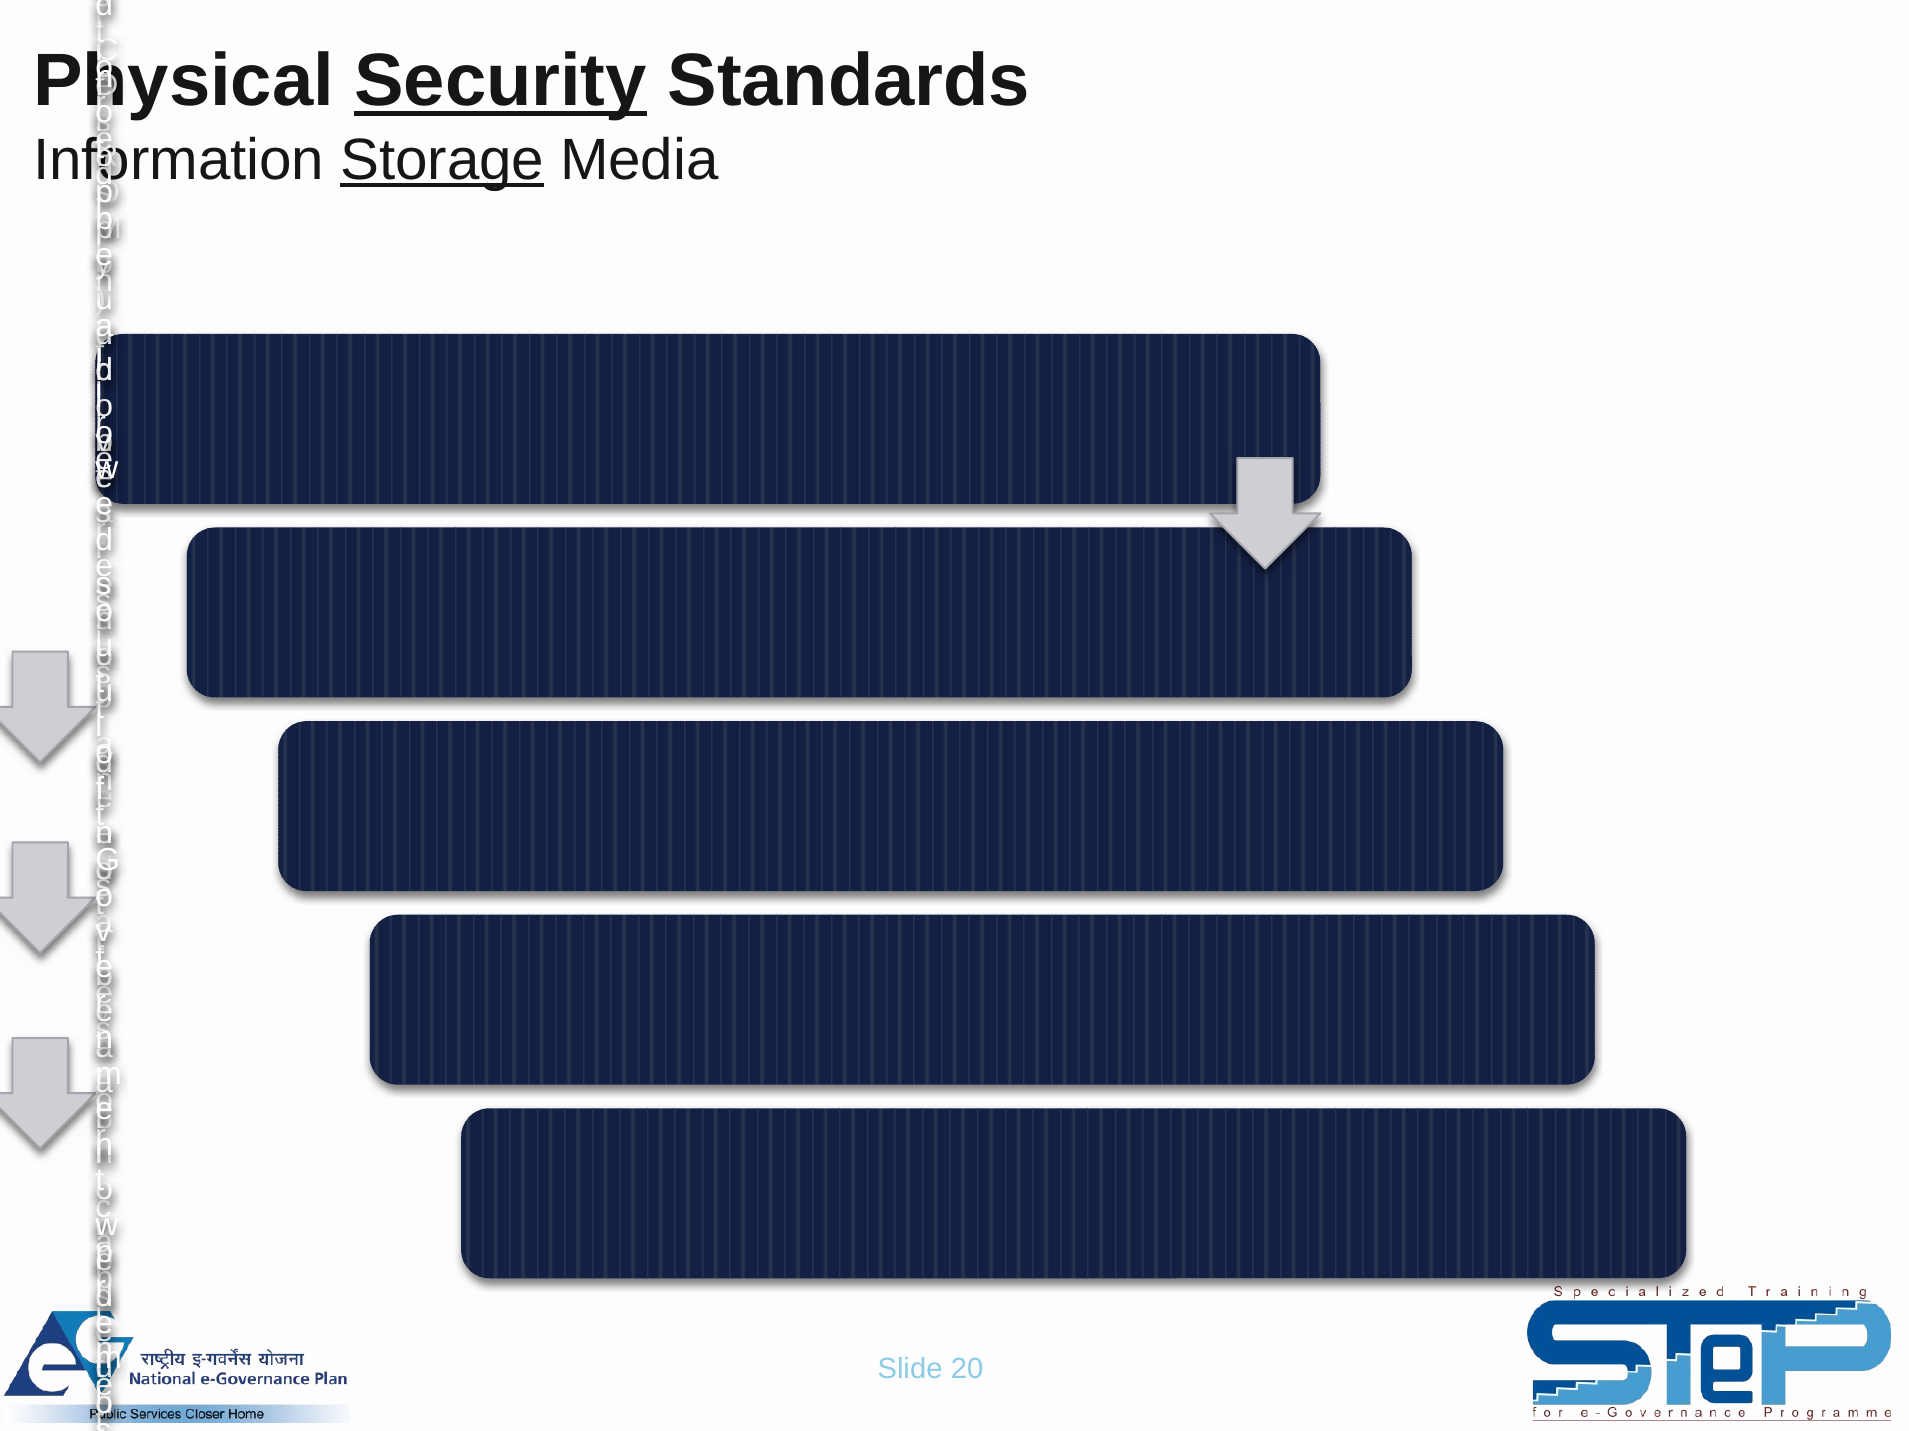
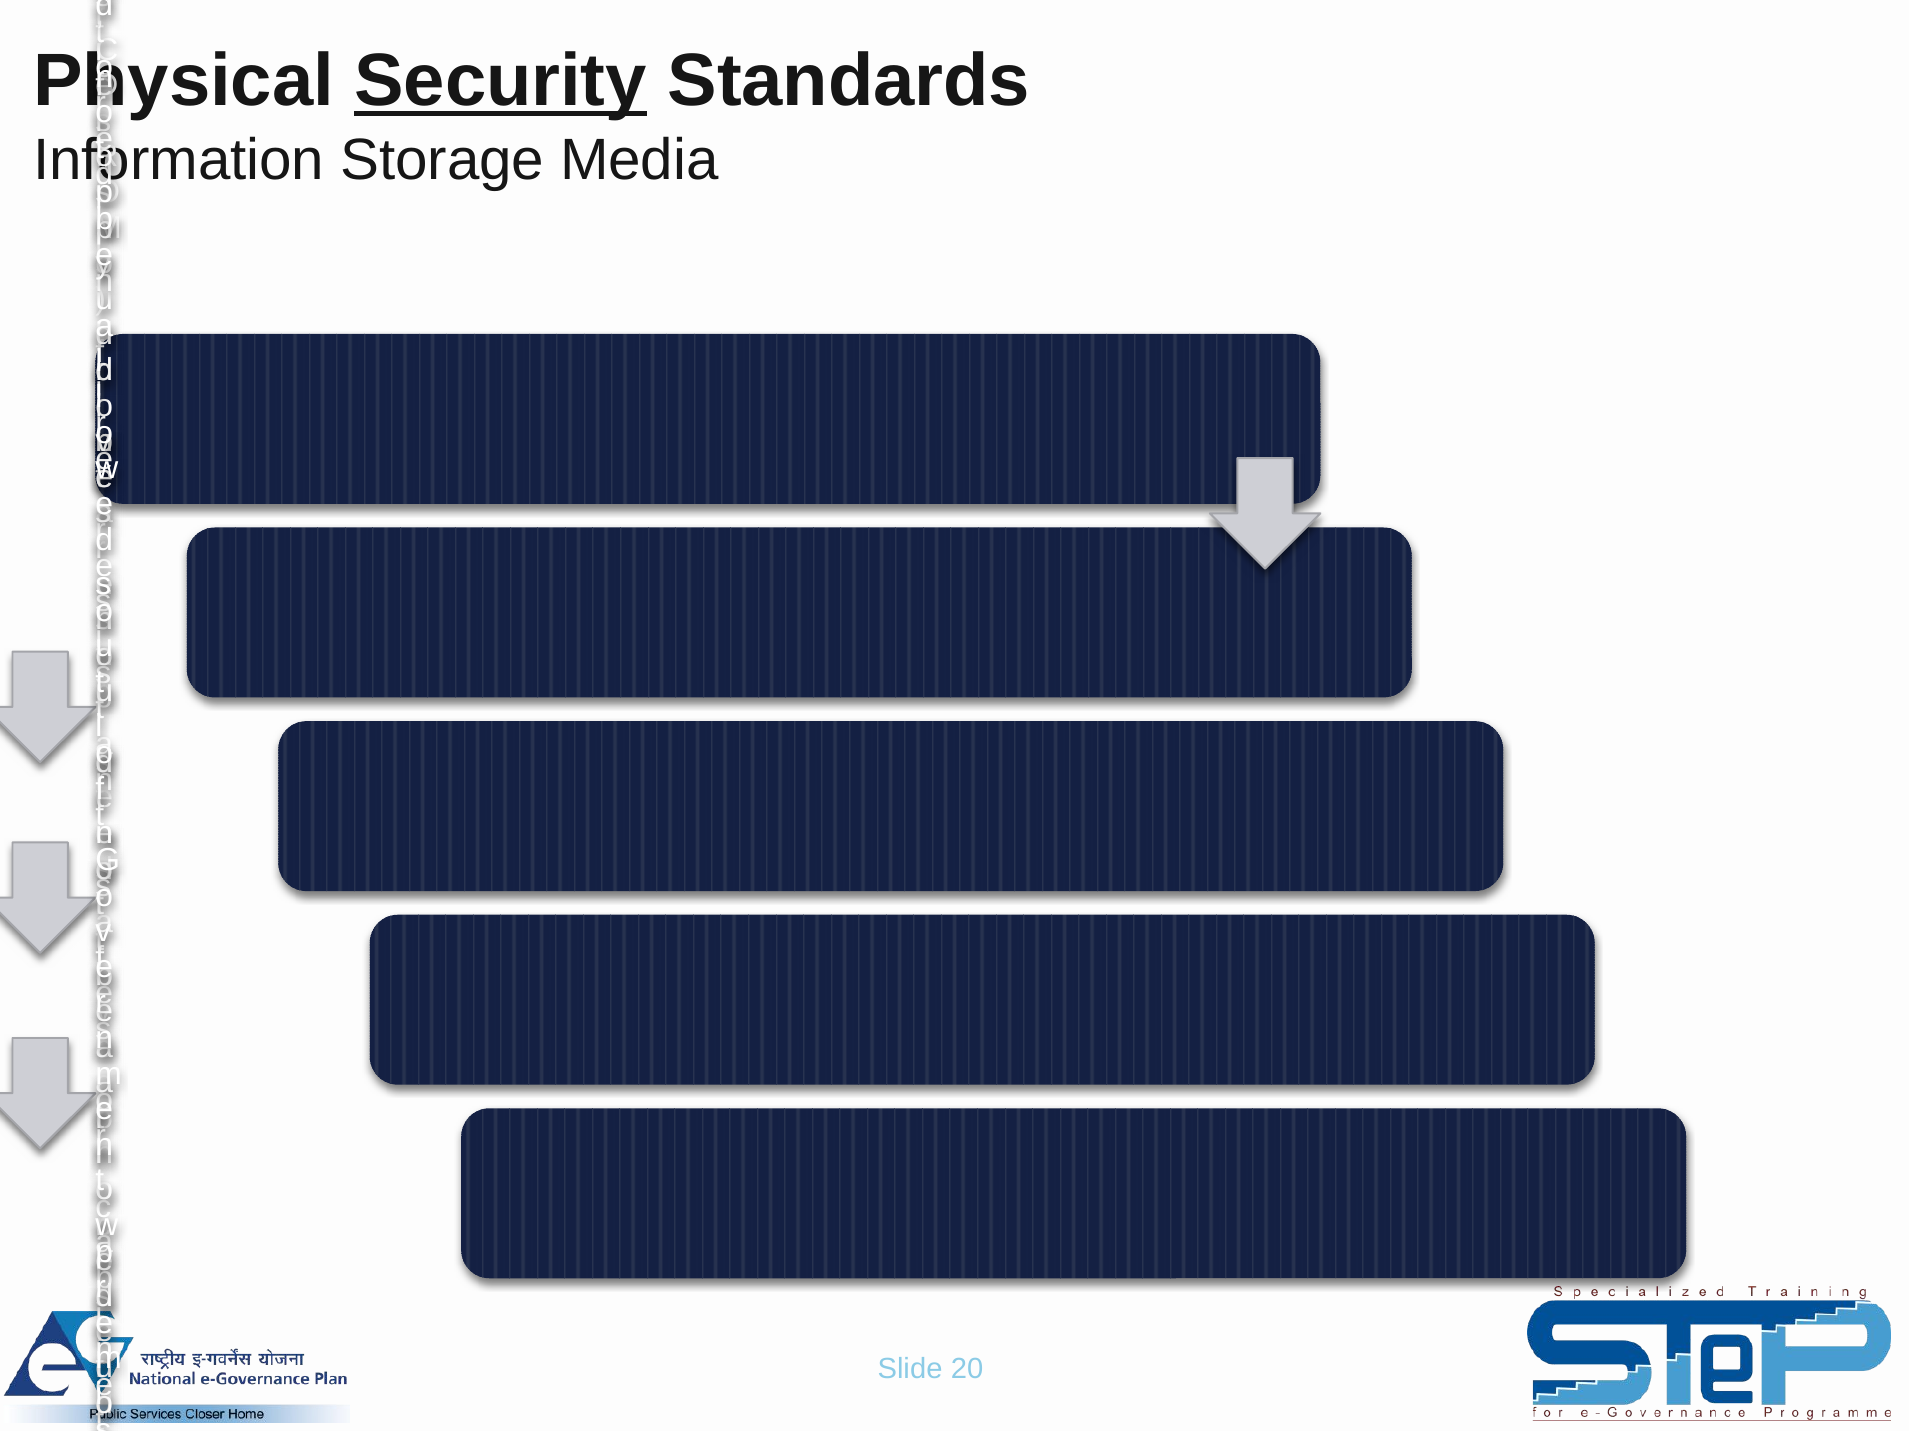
Storage underline: present -> none
